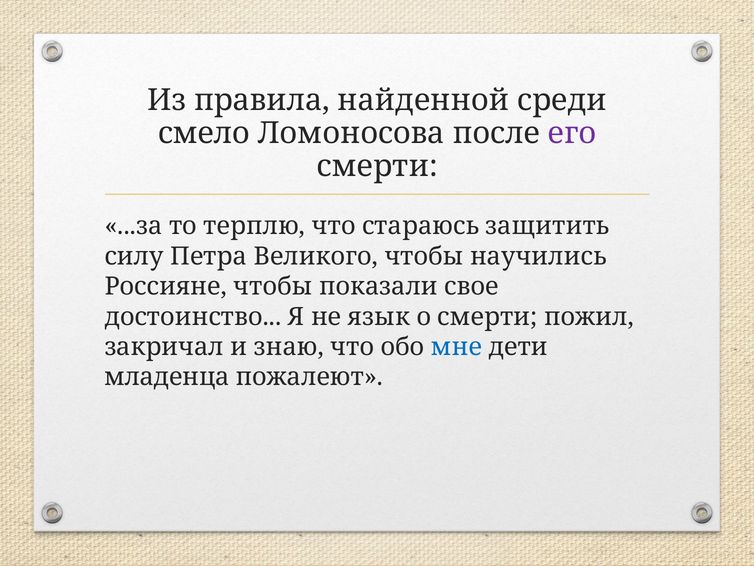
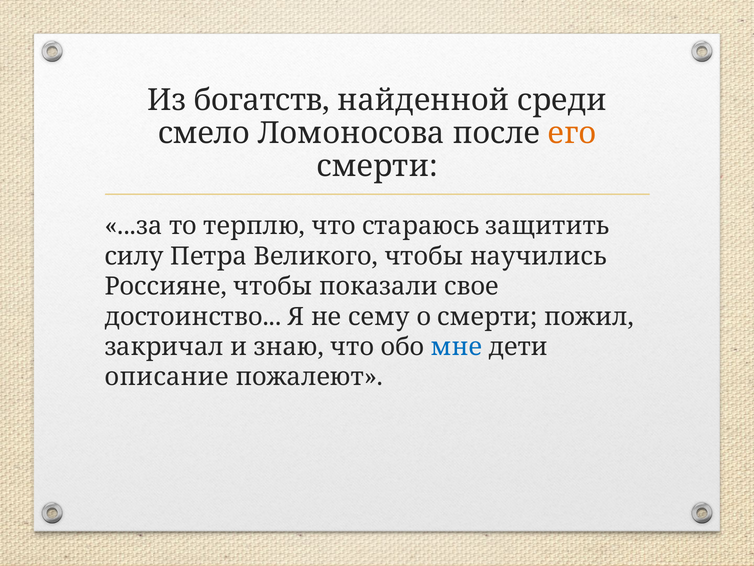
правила: правила -> богатств
его colour: purple -> orange
язык: язык -> сему
младенца: младенца -> описание
